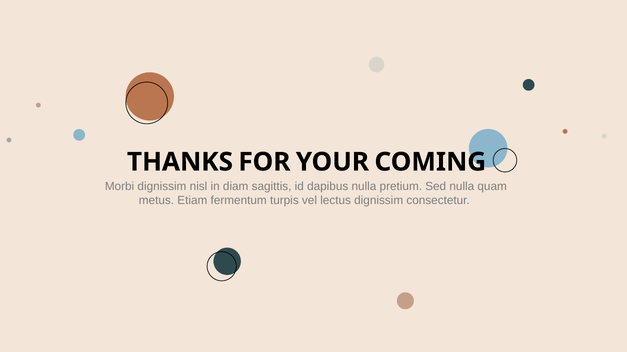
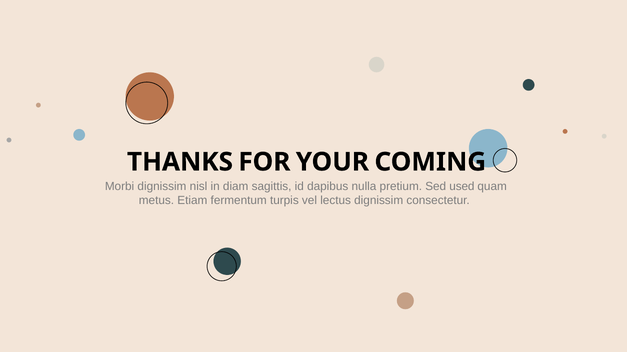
Sed nulla: nulla -> used
